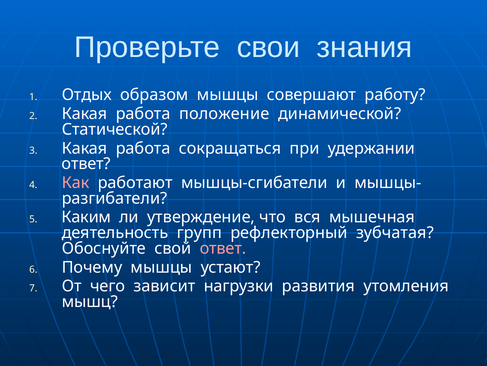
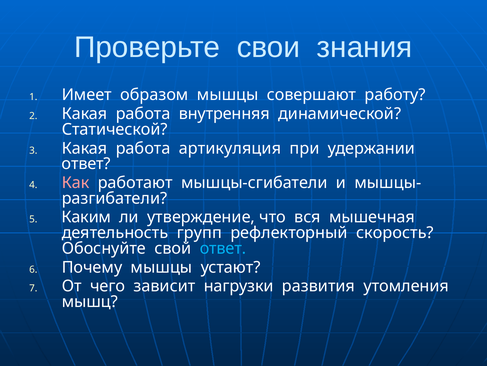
Отдых: Отдых -> Имеет
положение: положение -> внутренняя
сокращаться: сокращаться -> артикуляция
зубчатая: зубчатая -> скорость
ответ at (223, 248) colour: pink -> light blue
